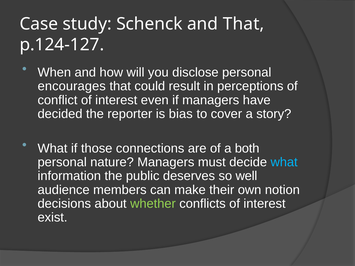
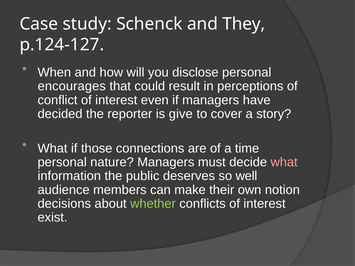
and That: That -> They
bias: bias -> give
both: both -> time
what at (284, 162) colour: light blue -> pink
